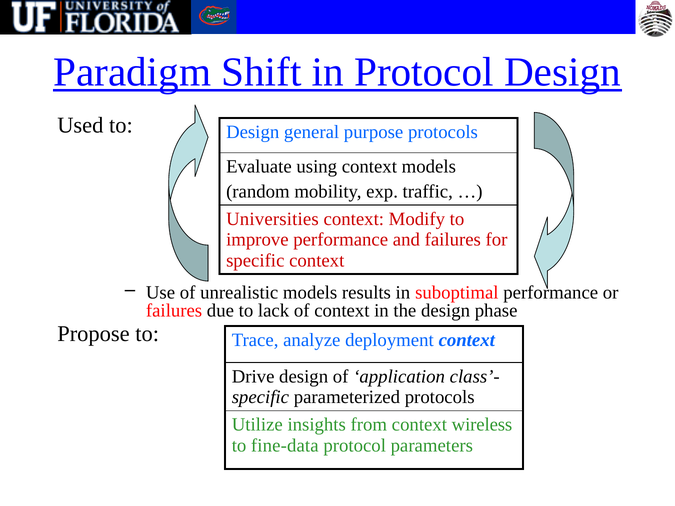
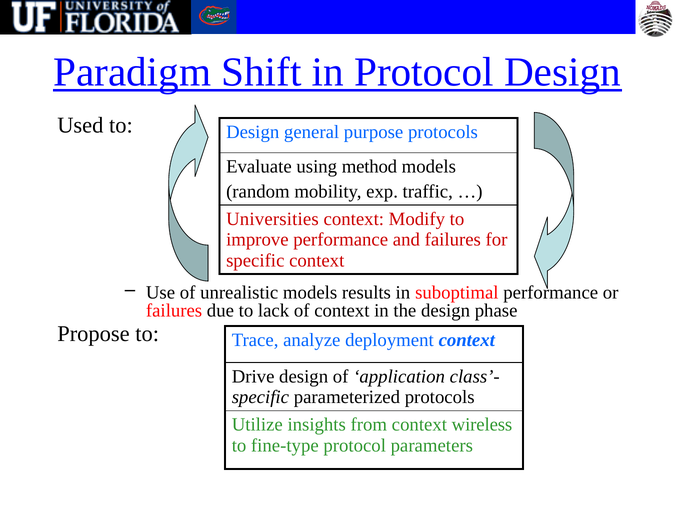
using context: context -> method
fine-data: fine-data -> fine-type
